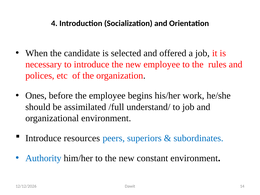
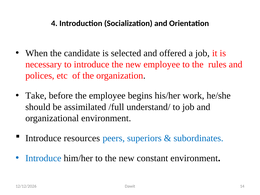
Ones: Ones -> Take
Authority at (43, 158): Authority -> Introduce
